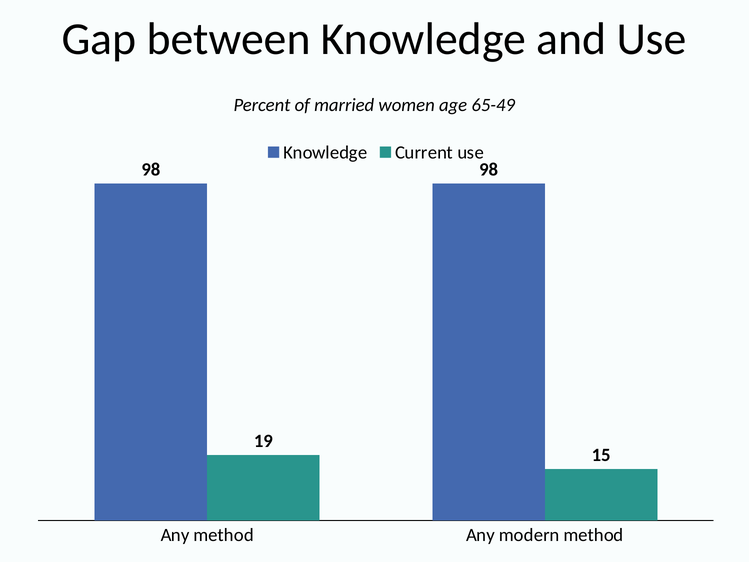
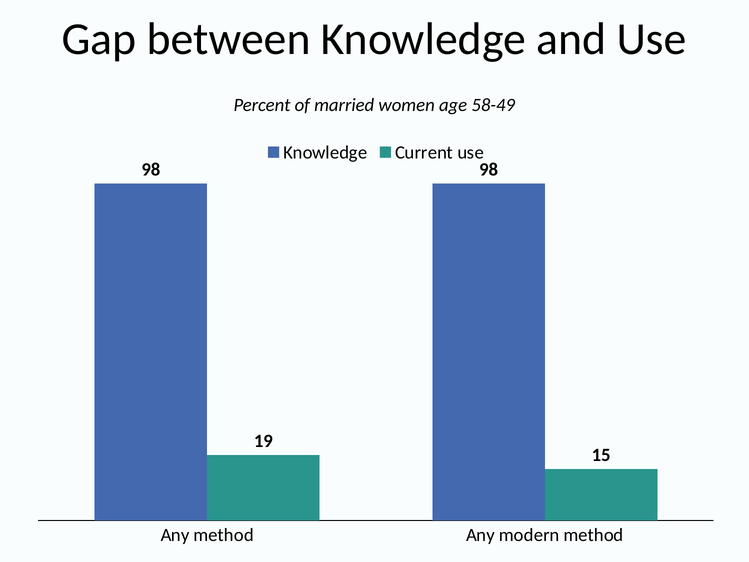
65-49: 65-49 -> 58-49
